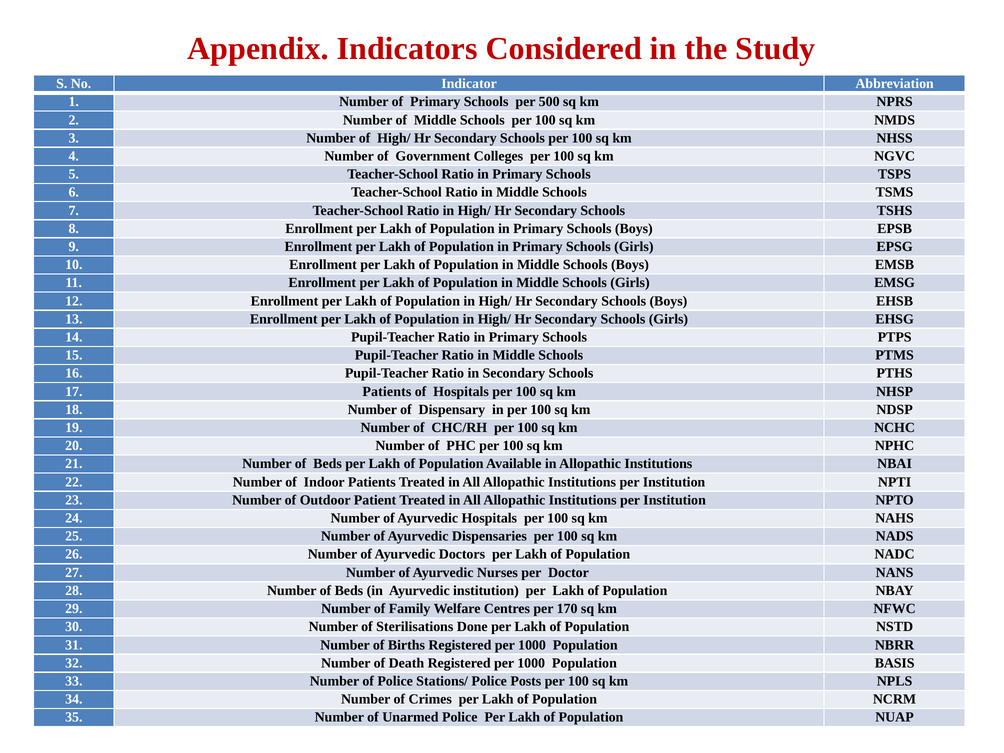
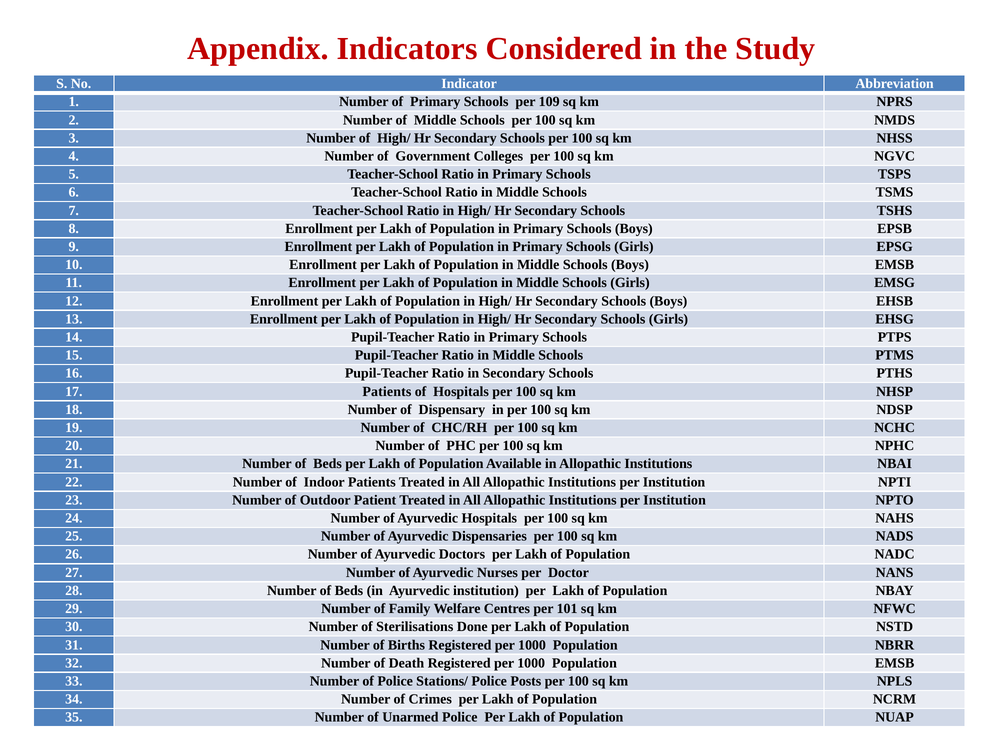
500: 500 -> 109
170: 170 -> 101
Population BASIS: BASIS -> EMSB
